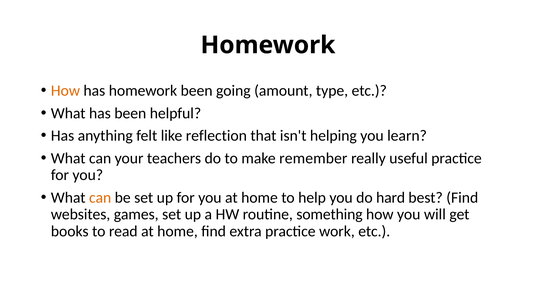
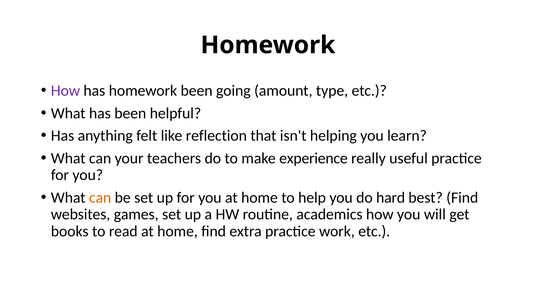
How at (65, 91) colour: orange -> purple
remember: remember -> experience
something: something -> academics
